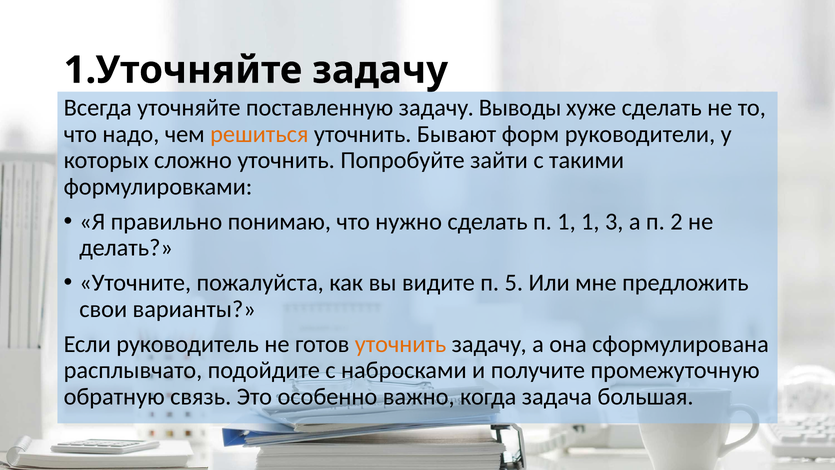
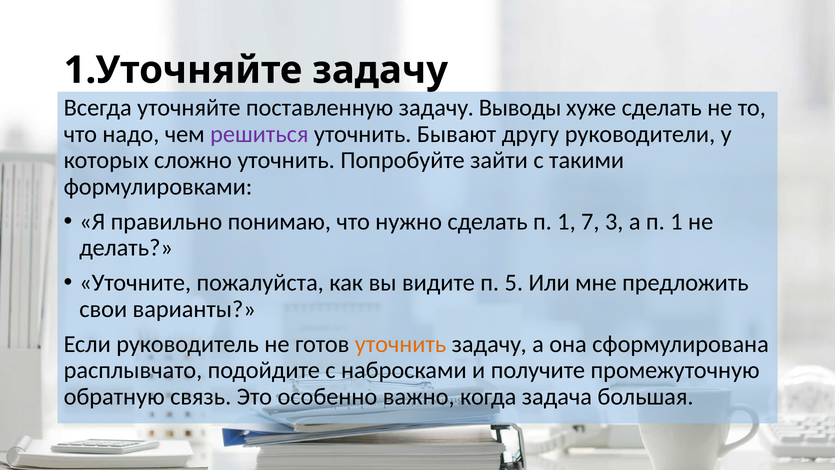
решиться colour: orange -> purple
форм: форм -> другу
1 1: 1 -> 7
а п 2: 2 -> 1
